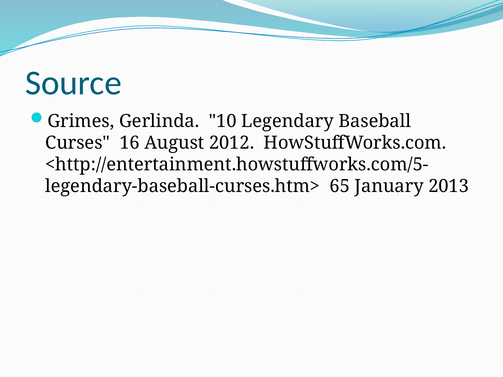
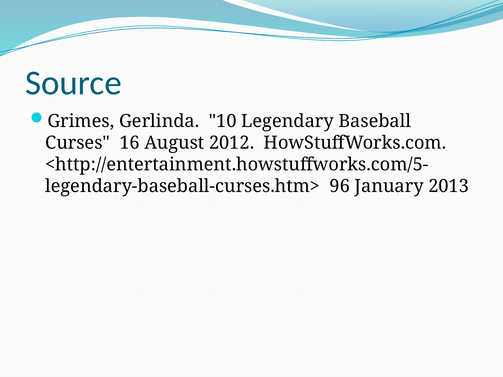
65: 65 -> 96
